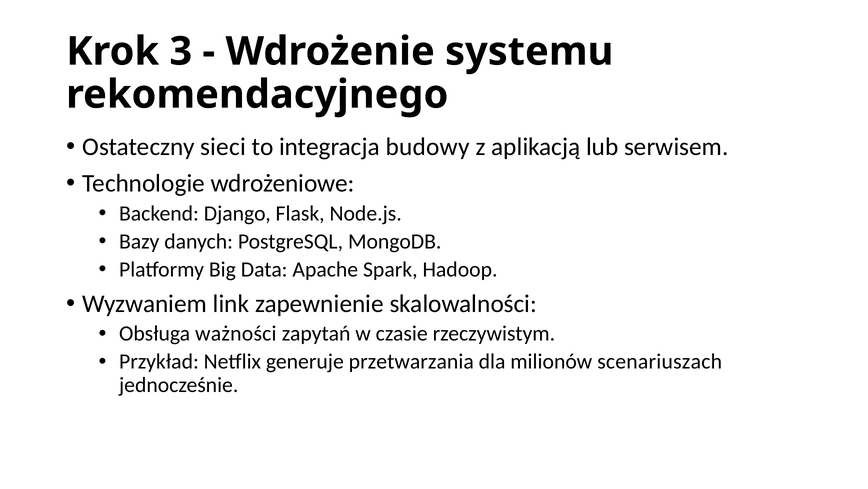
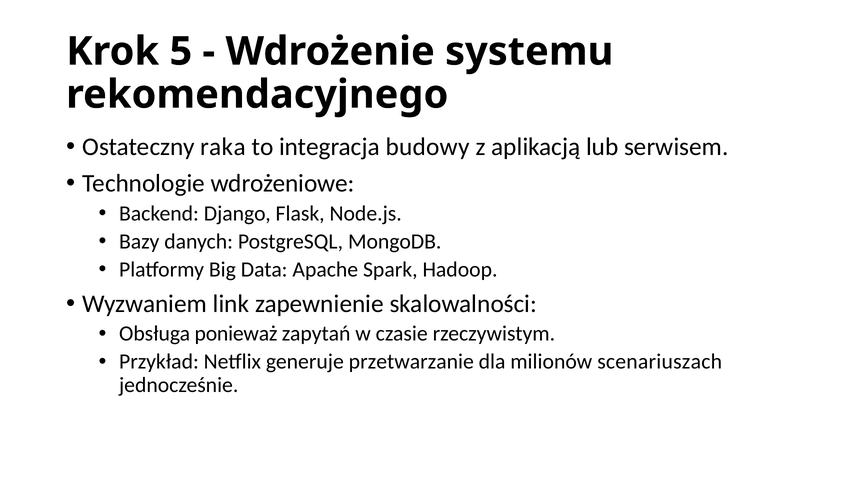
3: 3 -> 5
sieci: sieci -> raka
ważności: ważności -> ponieważ
przetwarzania: przetwarzania -> przetwarzanie
